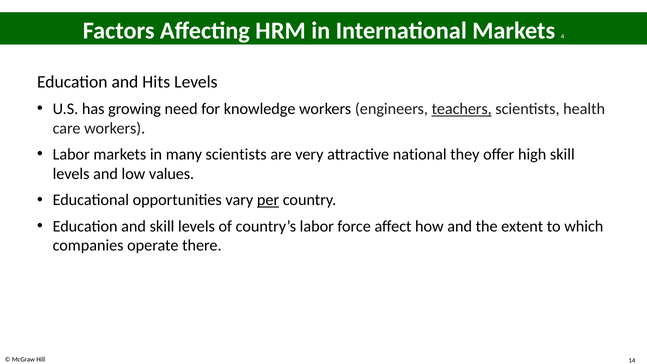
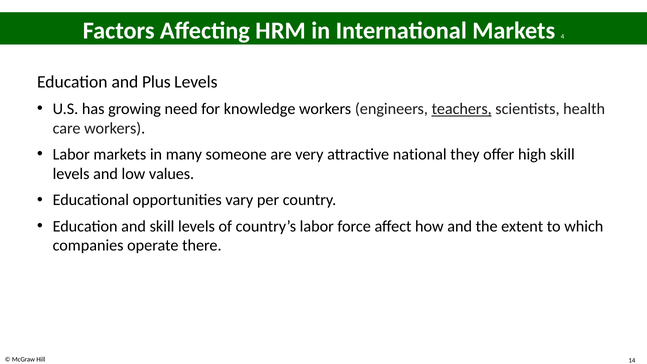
Hits: Hits -> Plus
many scientists: scientists -> someone
per underline: present -> none
